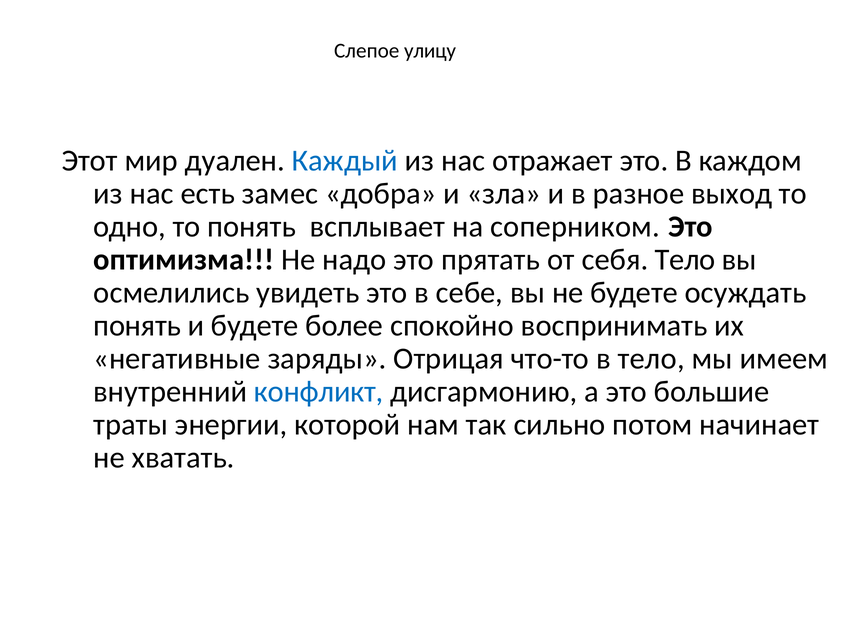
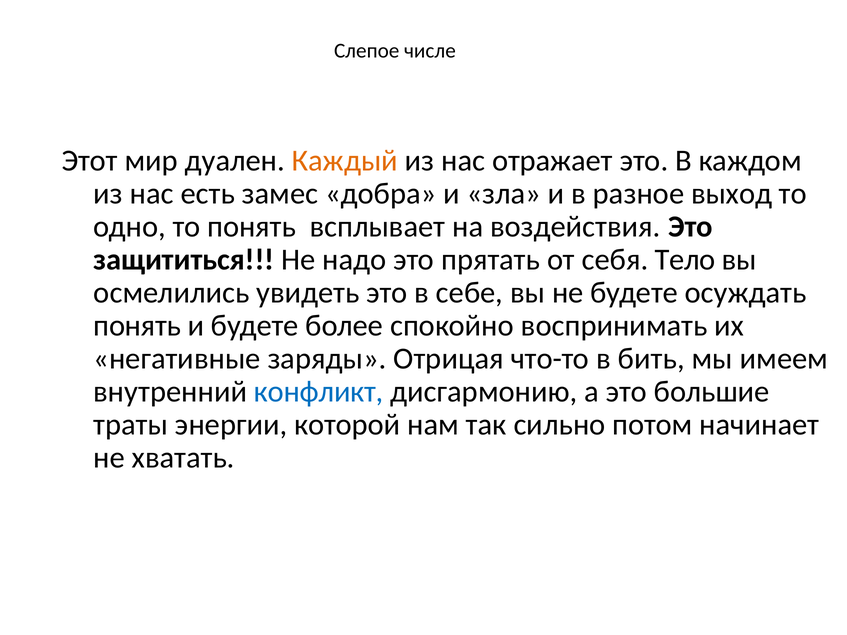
улицу: улицу -> числе
Каждый colour: blue -> orange
соперником: соперником -> воздействия
оптимизма: оптимизма -> защититься
в тело: тело -> бить
